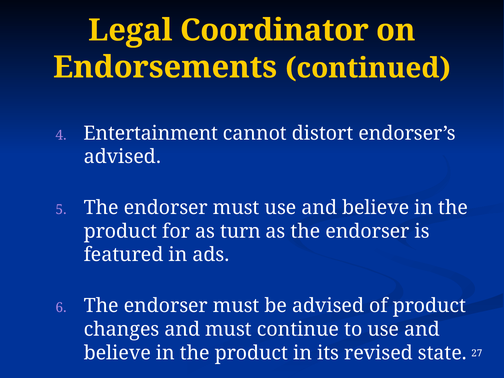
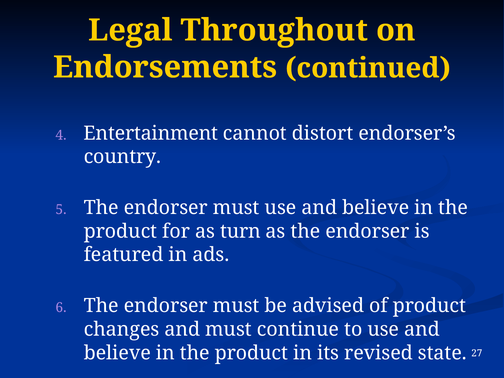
Coordinator: Coordinator -> Throughout
advised at (122, 157): advised -> country
